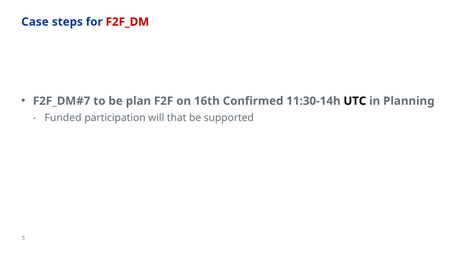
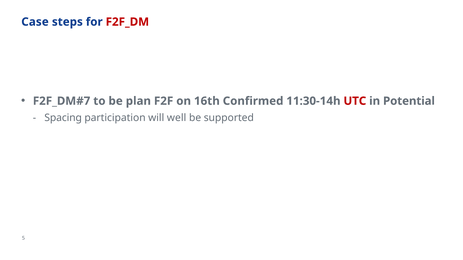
UTC colour: black -> red
Planning: Planning -> Potential
Funded: Funded -> Spacing
that: that -> well
